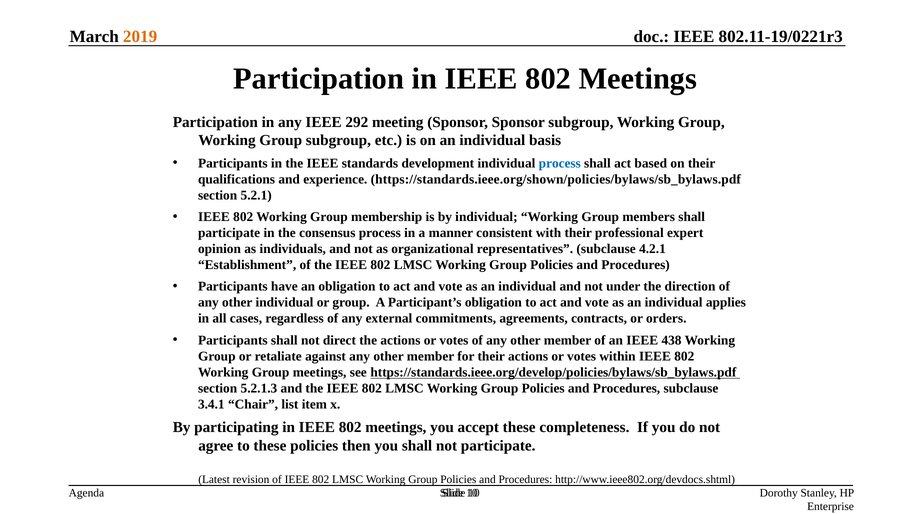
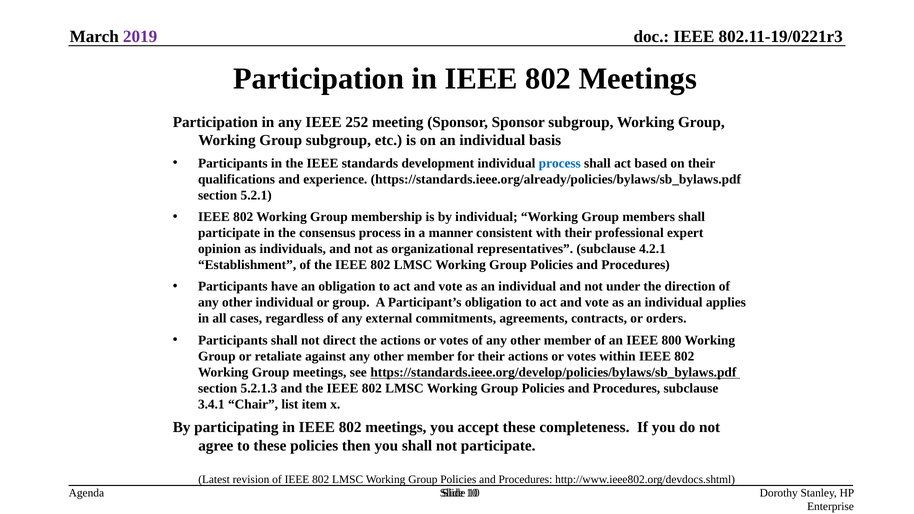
2019 colour: orange -> purple
292: 292 -> 252
https://standards.ieee.org/shown/policies/bylaws/sb_bylaws.pdf: https://standards.ieee.org/shown/policies/bylaws/sb_bylaws.pdf -> https://standards.ieee.org/already/policies/bylaws/sb_bylaws.pdf
438: 438 -> 800
